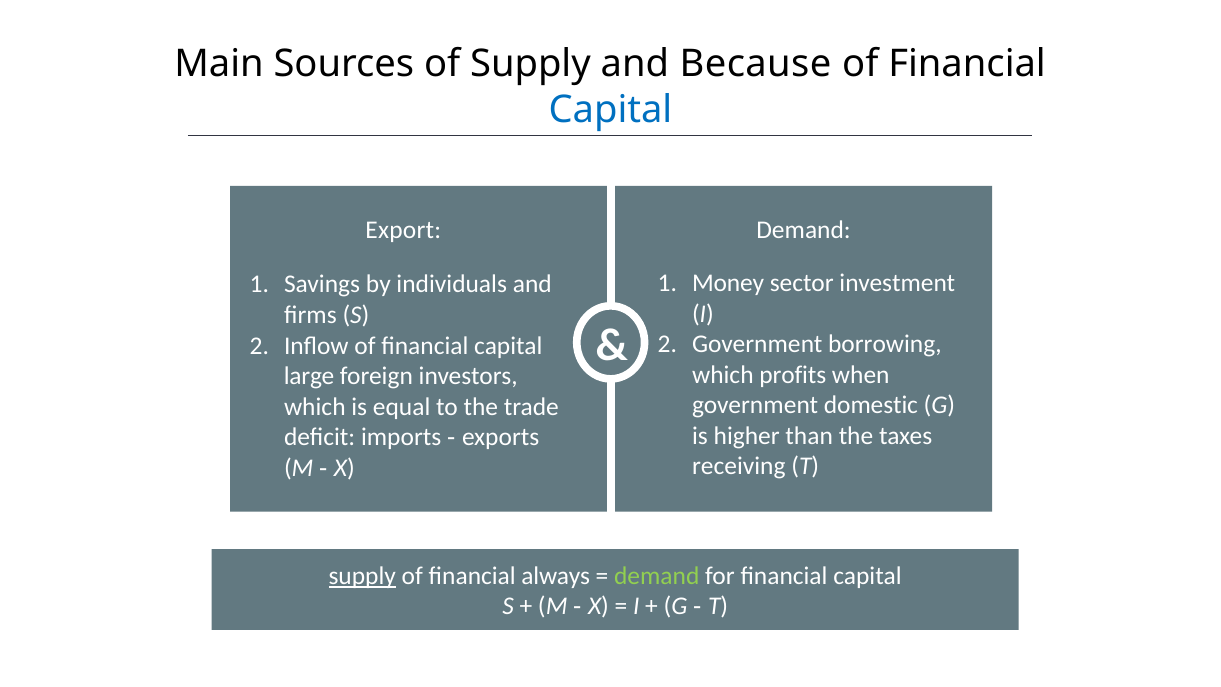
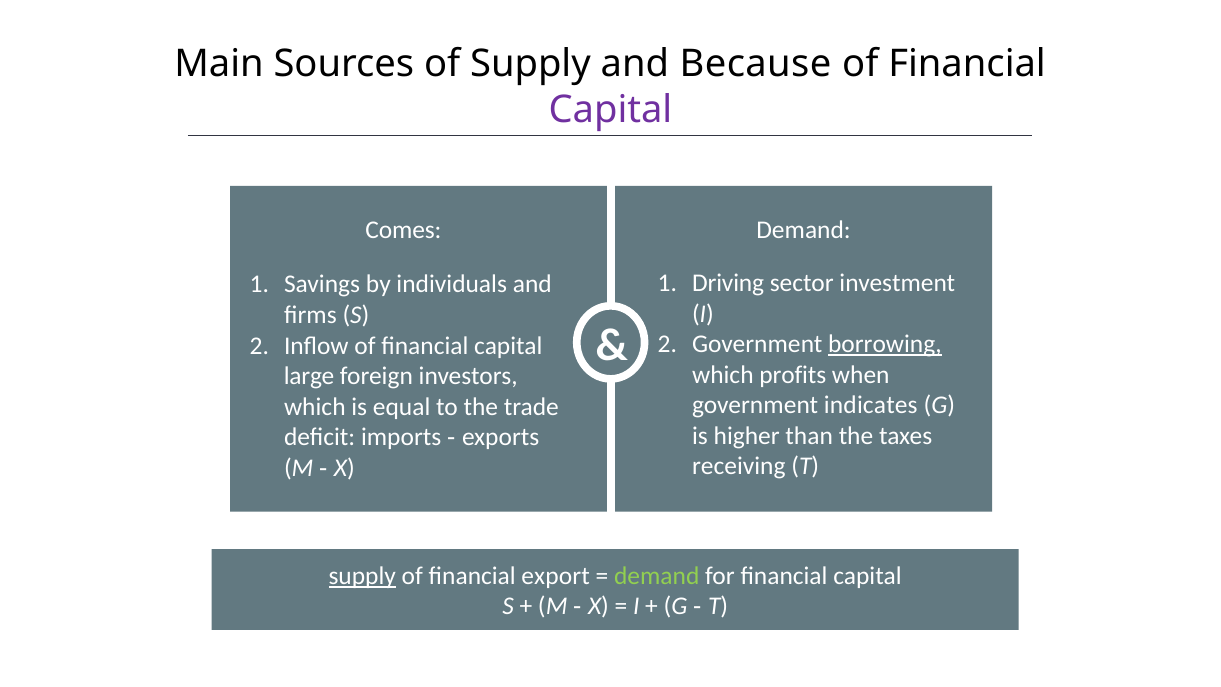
Capital at (610, 110) colour: blue -> purple
Export: Export -> Comes
Money: Money -> Driving
borrowing underline: none -> present
domestic: domestic -> indicates
always: always -> export
